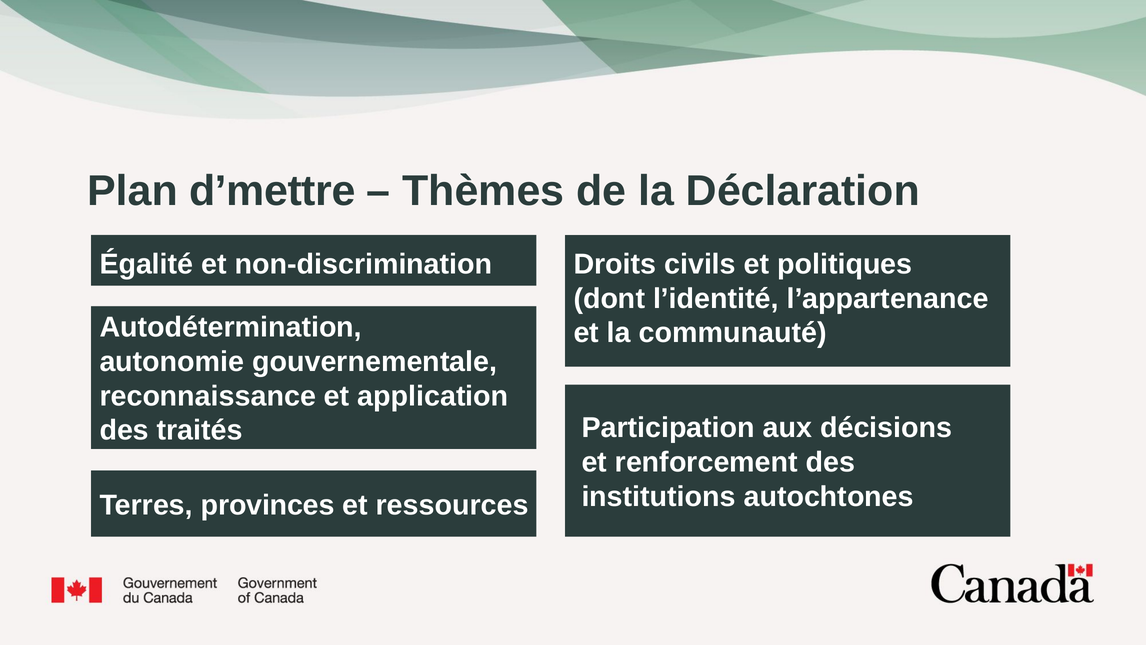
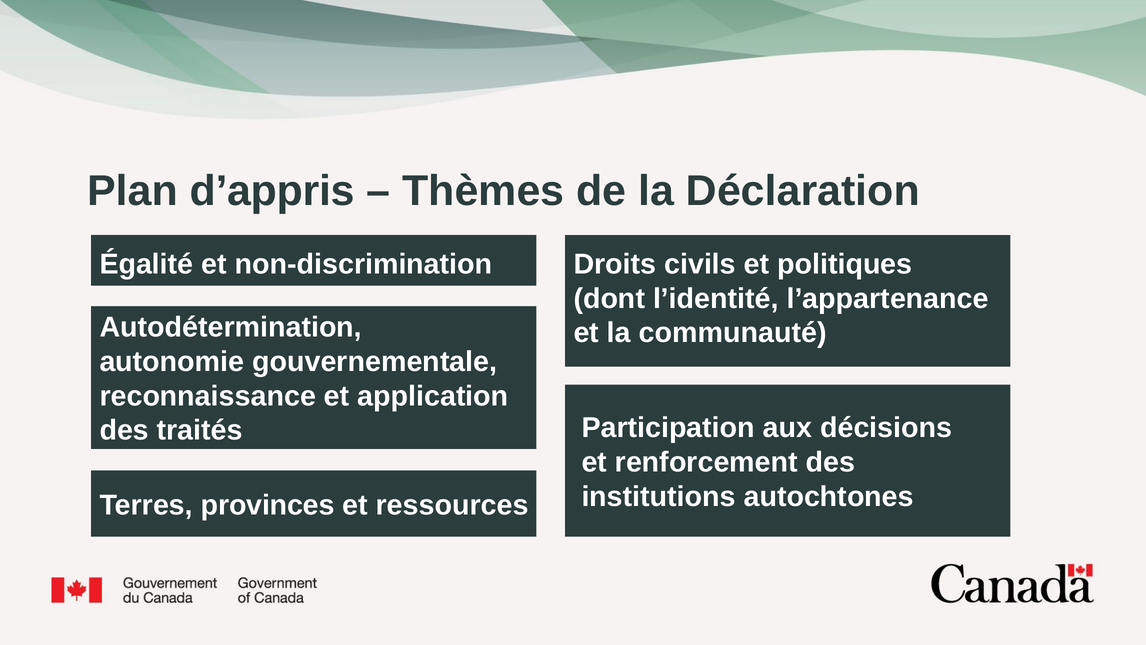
d’mettre: d’mettre -> d’appris
